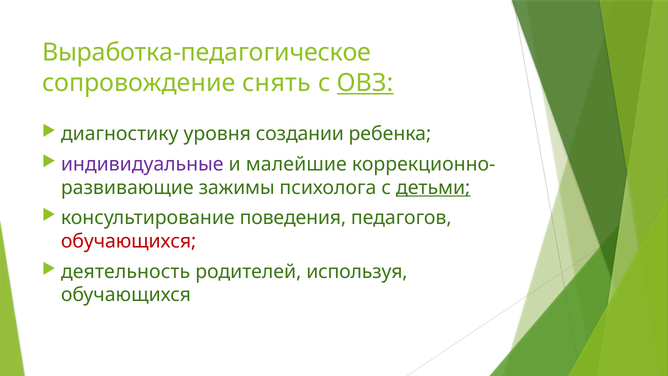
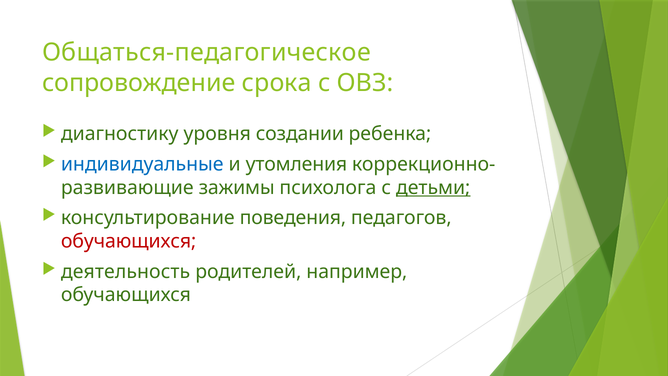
Выработка-педагогическое: Выработка-педагогическое -> Общаться-педагогическое
снять: снять -> срока
ОВЗ underline: present -> none
индивидуальные colour: purple -> blue
малейшие: малейшие -> утомления
используя: используя -> например
